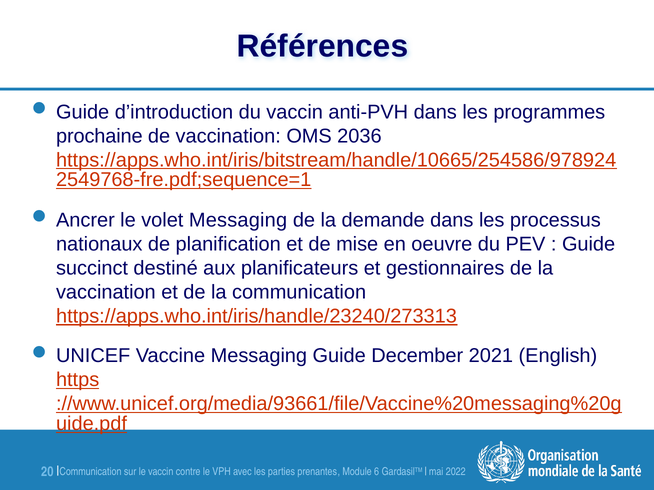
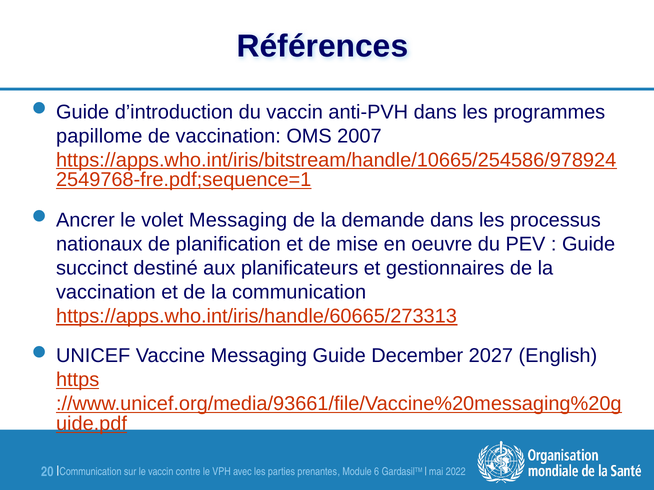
prochaine: prochaine -> papillome
2036: 2036 -> 2007
https://apps.who.int/iris/handle/23240/273313: https://apps.who.int/iris/handle/23240/273313 -> https://apps.who.int/iris/handle/60665/273313
2021: 2021 -> 2027
